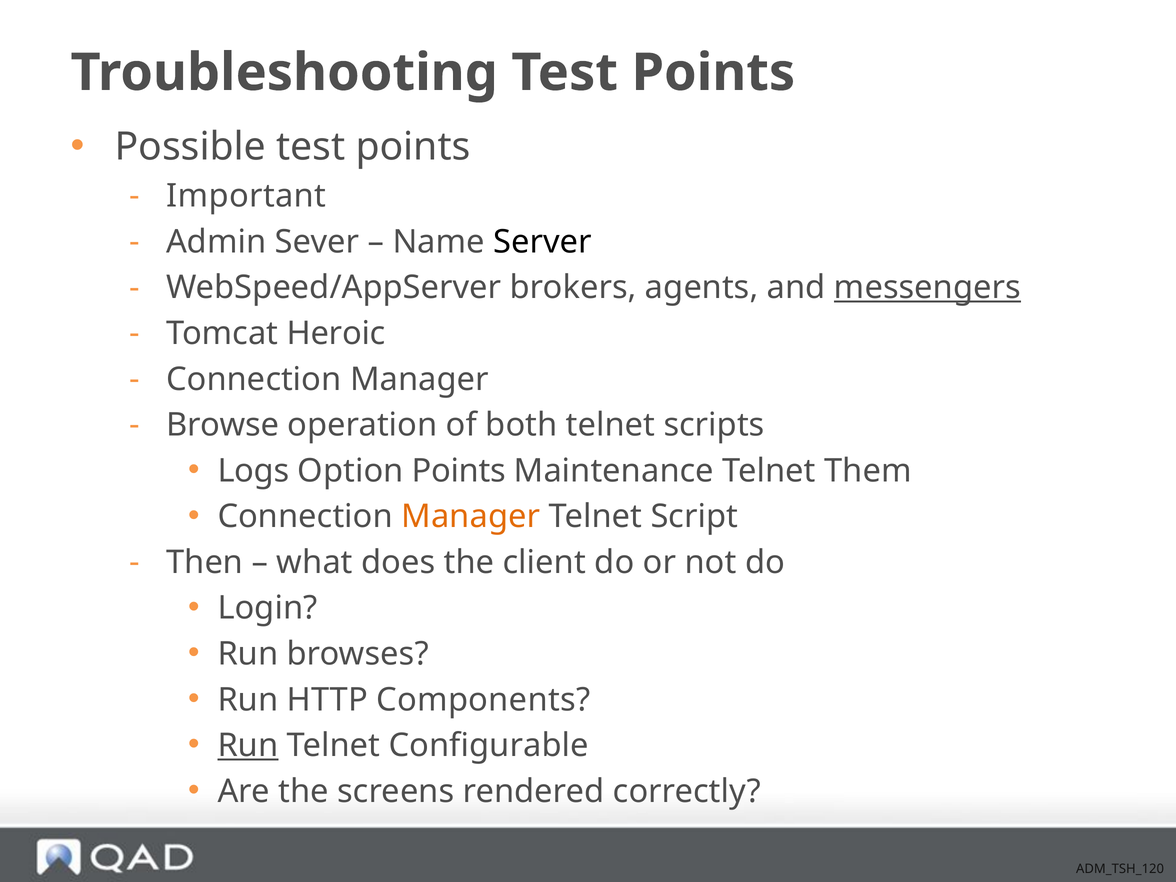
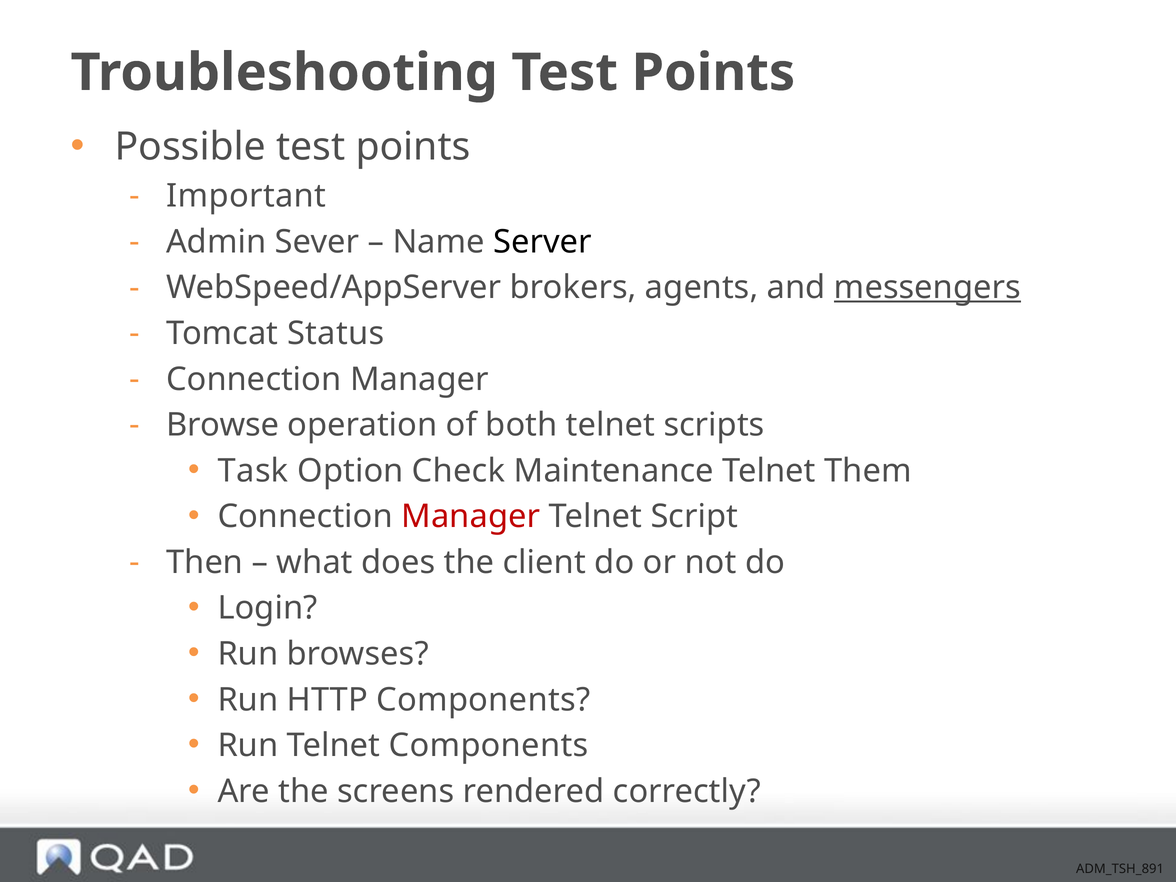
Heroic: Heroic -> Status
Logs: Logs -> Task
Option Points: Points -> Check
Manager at (471, 517) colour: orange -> red
Run at (248, 746) underline: present -> none
Telnet Configurable: Configurable -> Components
ADM_TSH_120: ADM_TSH_120 -> ADM_TSH_891
